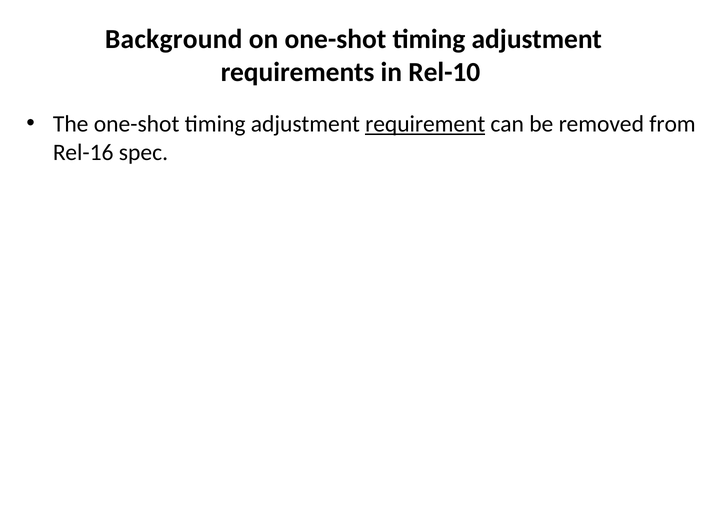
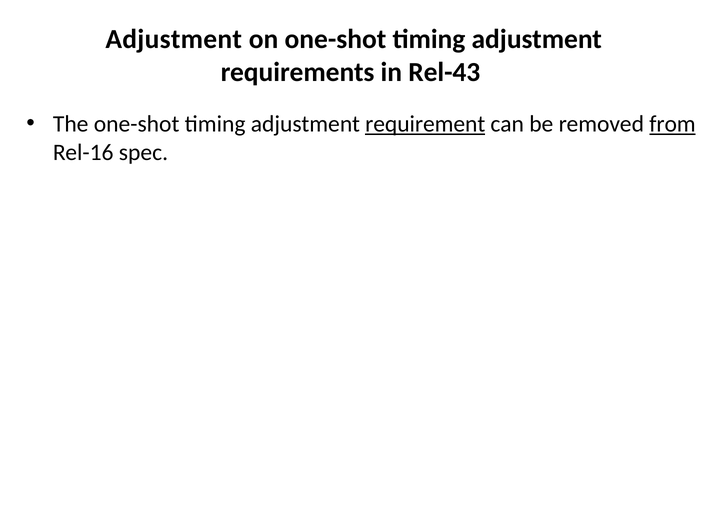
Background at (174, 39): Background -> Adjustment
Rel-10: Rel-10 -> Rel-43
from underline: none -> present
